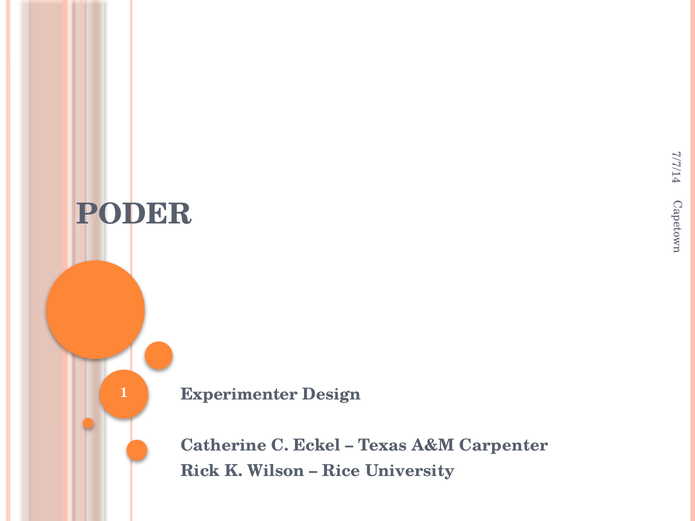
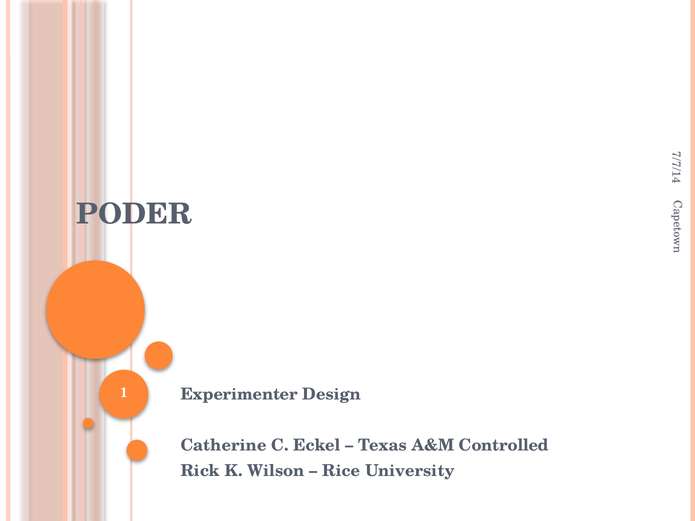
Carpenter: Carpenter -> Controlled
